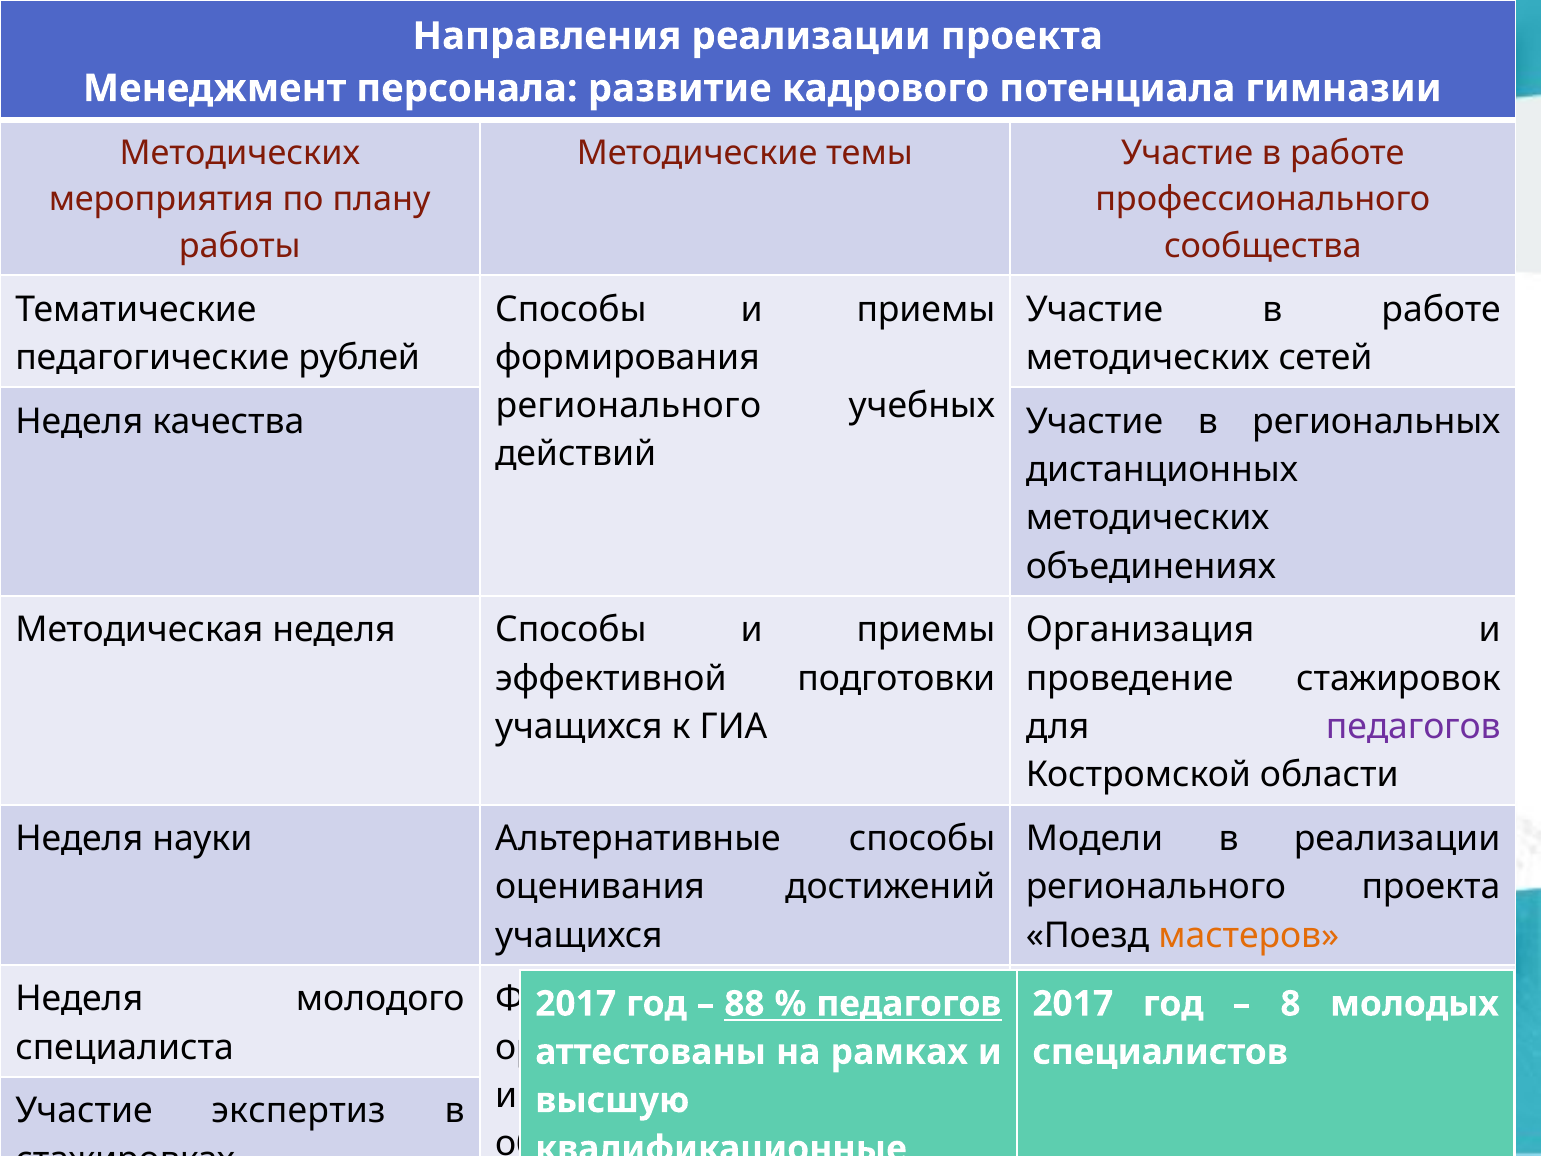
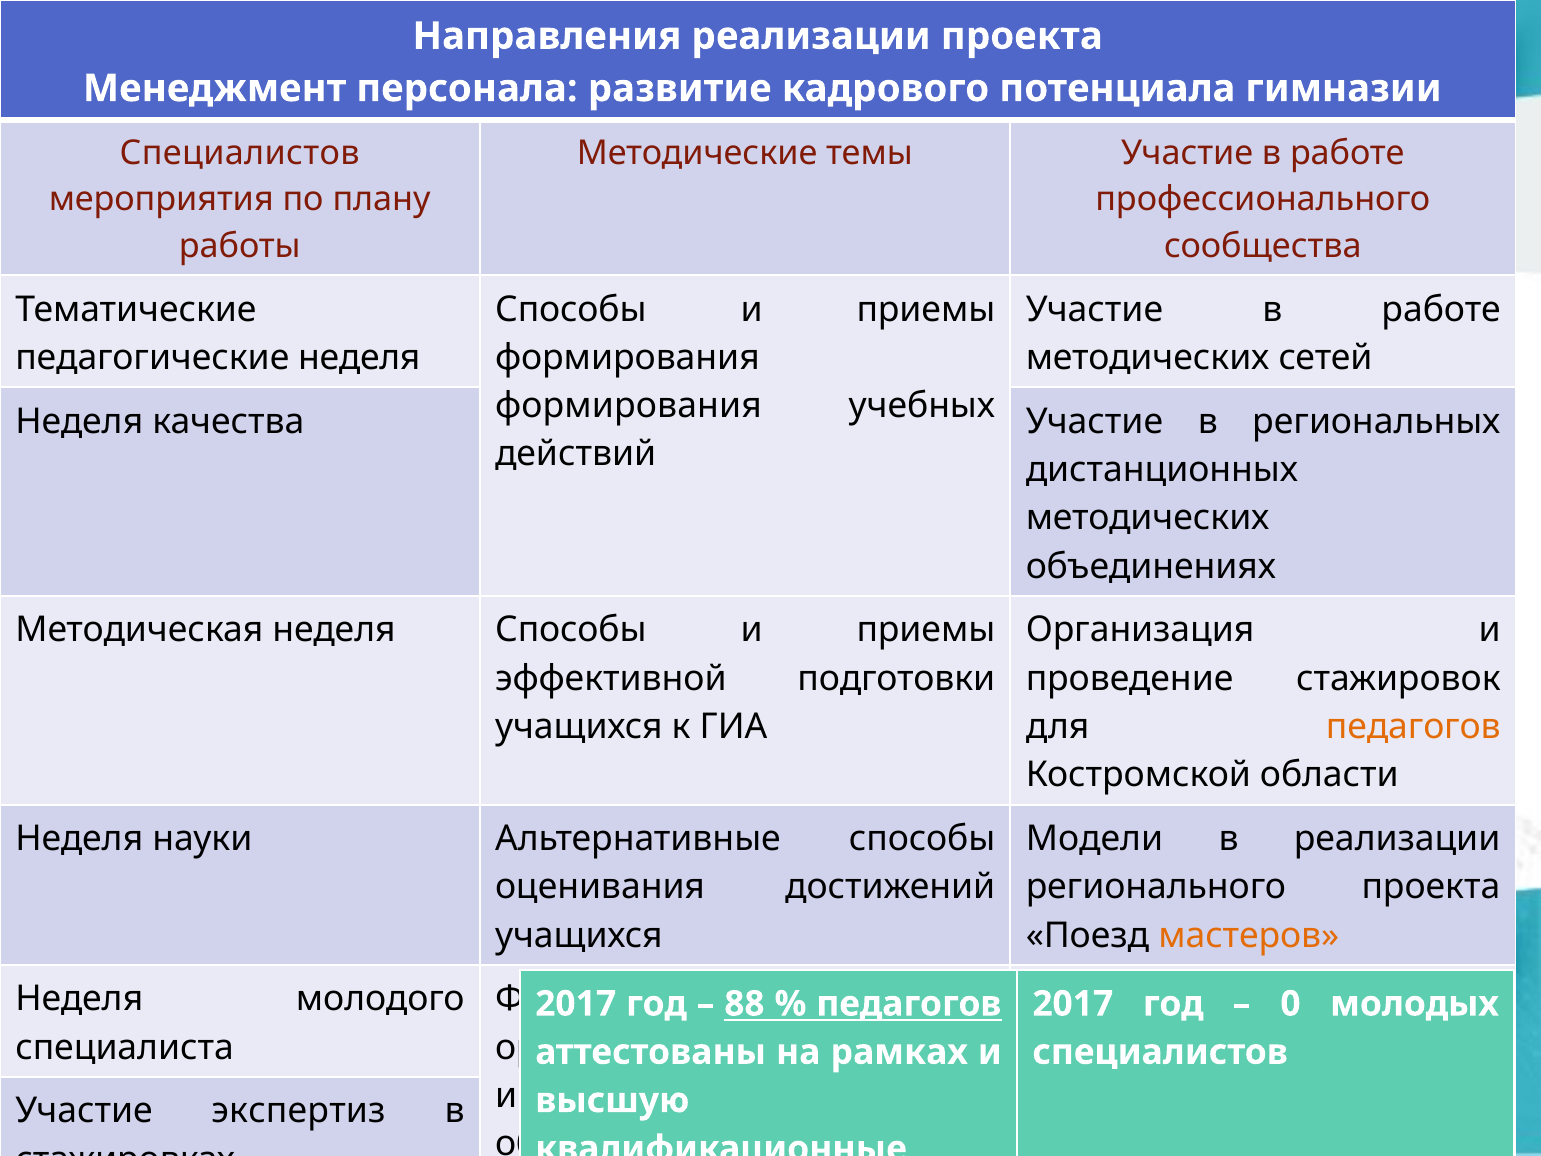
Методических at (240, 153): Методических -> Специалистов
педагогические рублей: рублей -> неделя
регионального at (628, 406): регионального -> формирования
педагогов at (1413, 726) colour: purple -> orange
8: 8 -> 0
